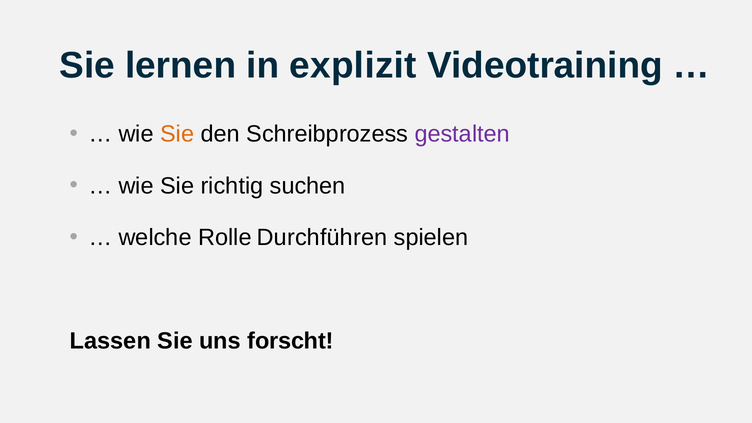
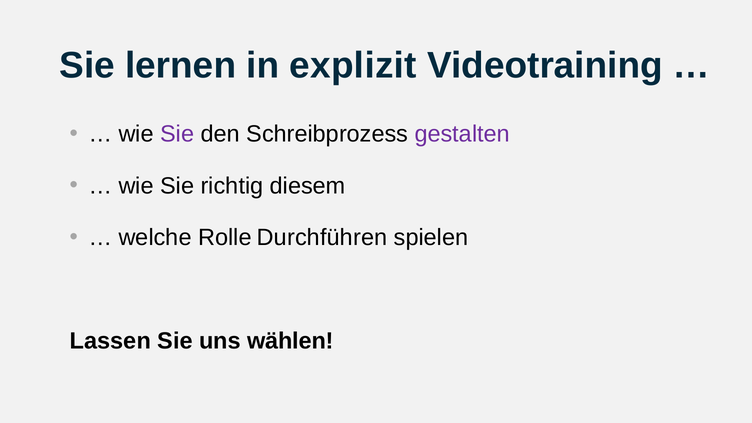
Sie at (177, 134) colour: orange -> purple
suchen: suchen -> diesem
forscht: forscht -> wählen
